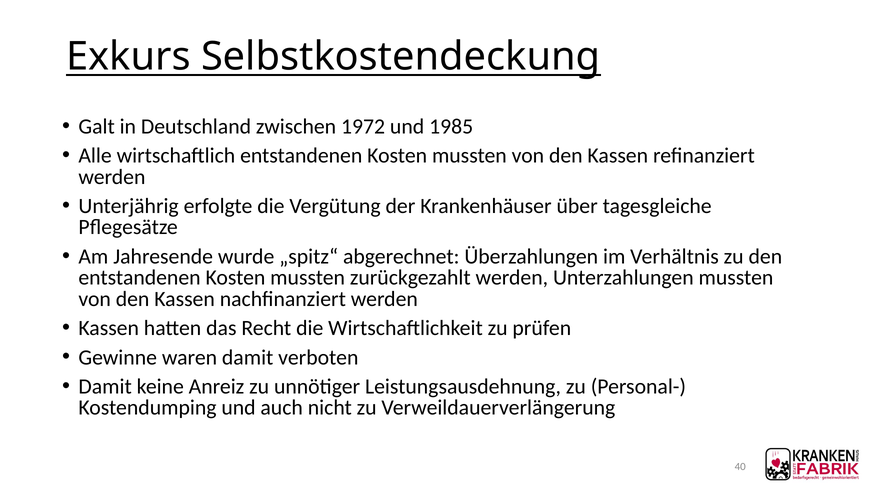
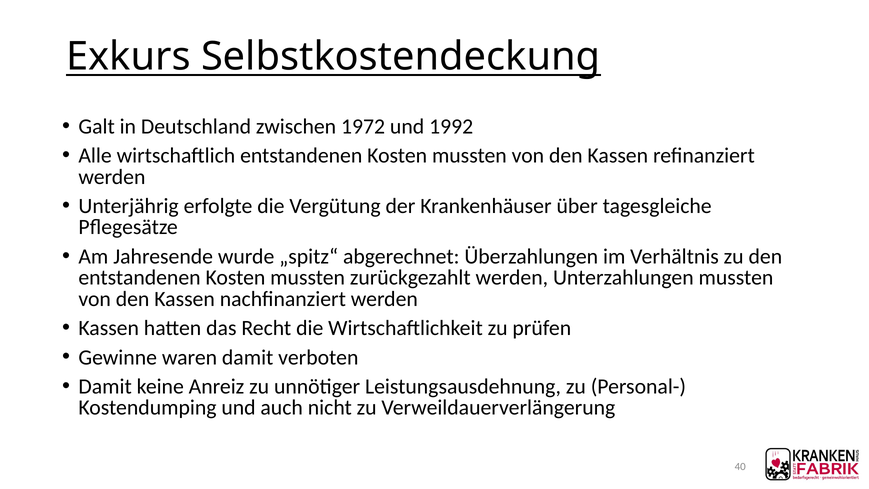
1985: 1985 -> 1992
